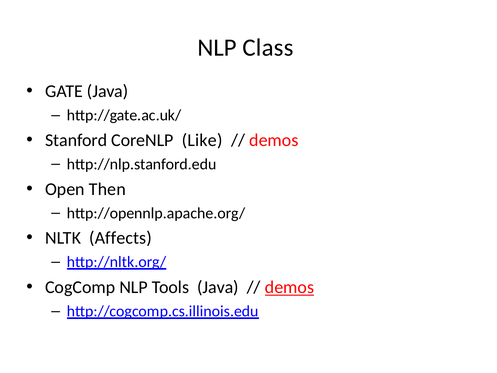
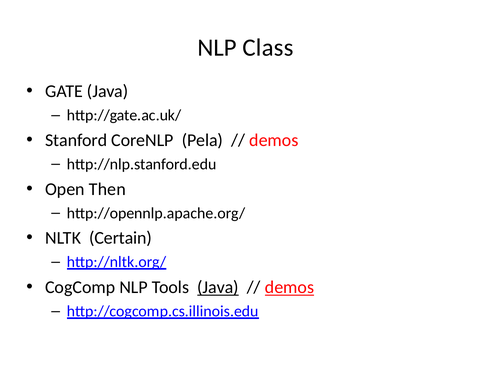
Like: Like -> Pela
Affects: Affects -> Certain
Java at (218, 287) underline: none -> present
